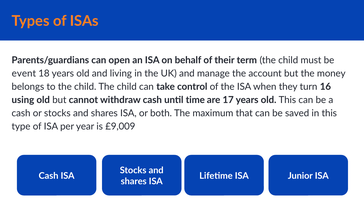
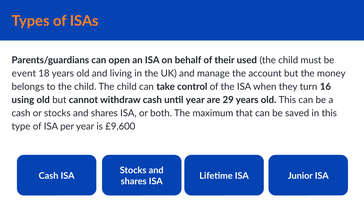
term: term -> used
until time: time -> year
17: 17 -> 29
£9,009: £9,009 -> £9,600
